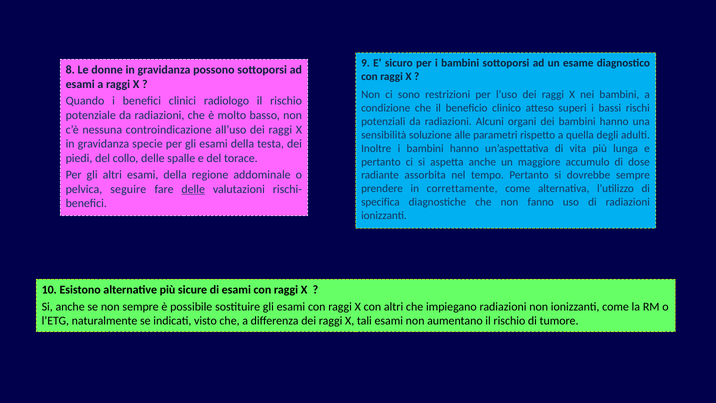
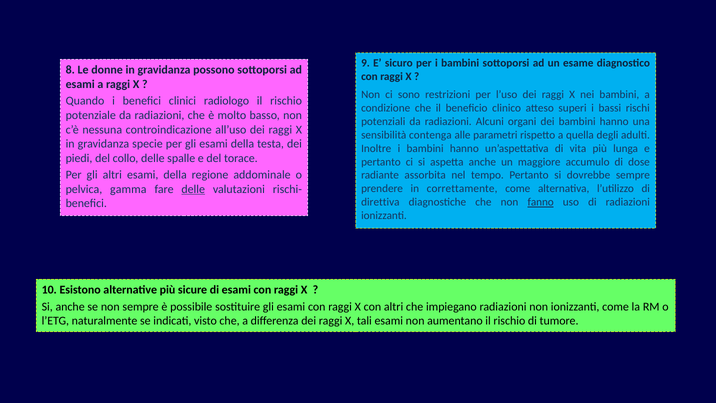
soluzione: soluzione -> contenga
seguire: seguire -> gamma
specifica: specifica -> direttiva
fanno underline: none -> present
